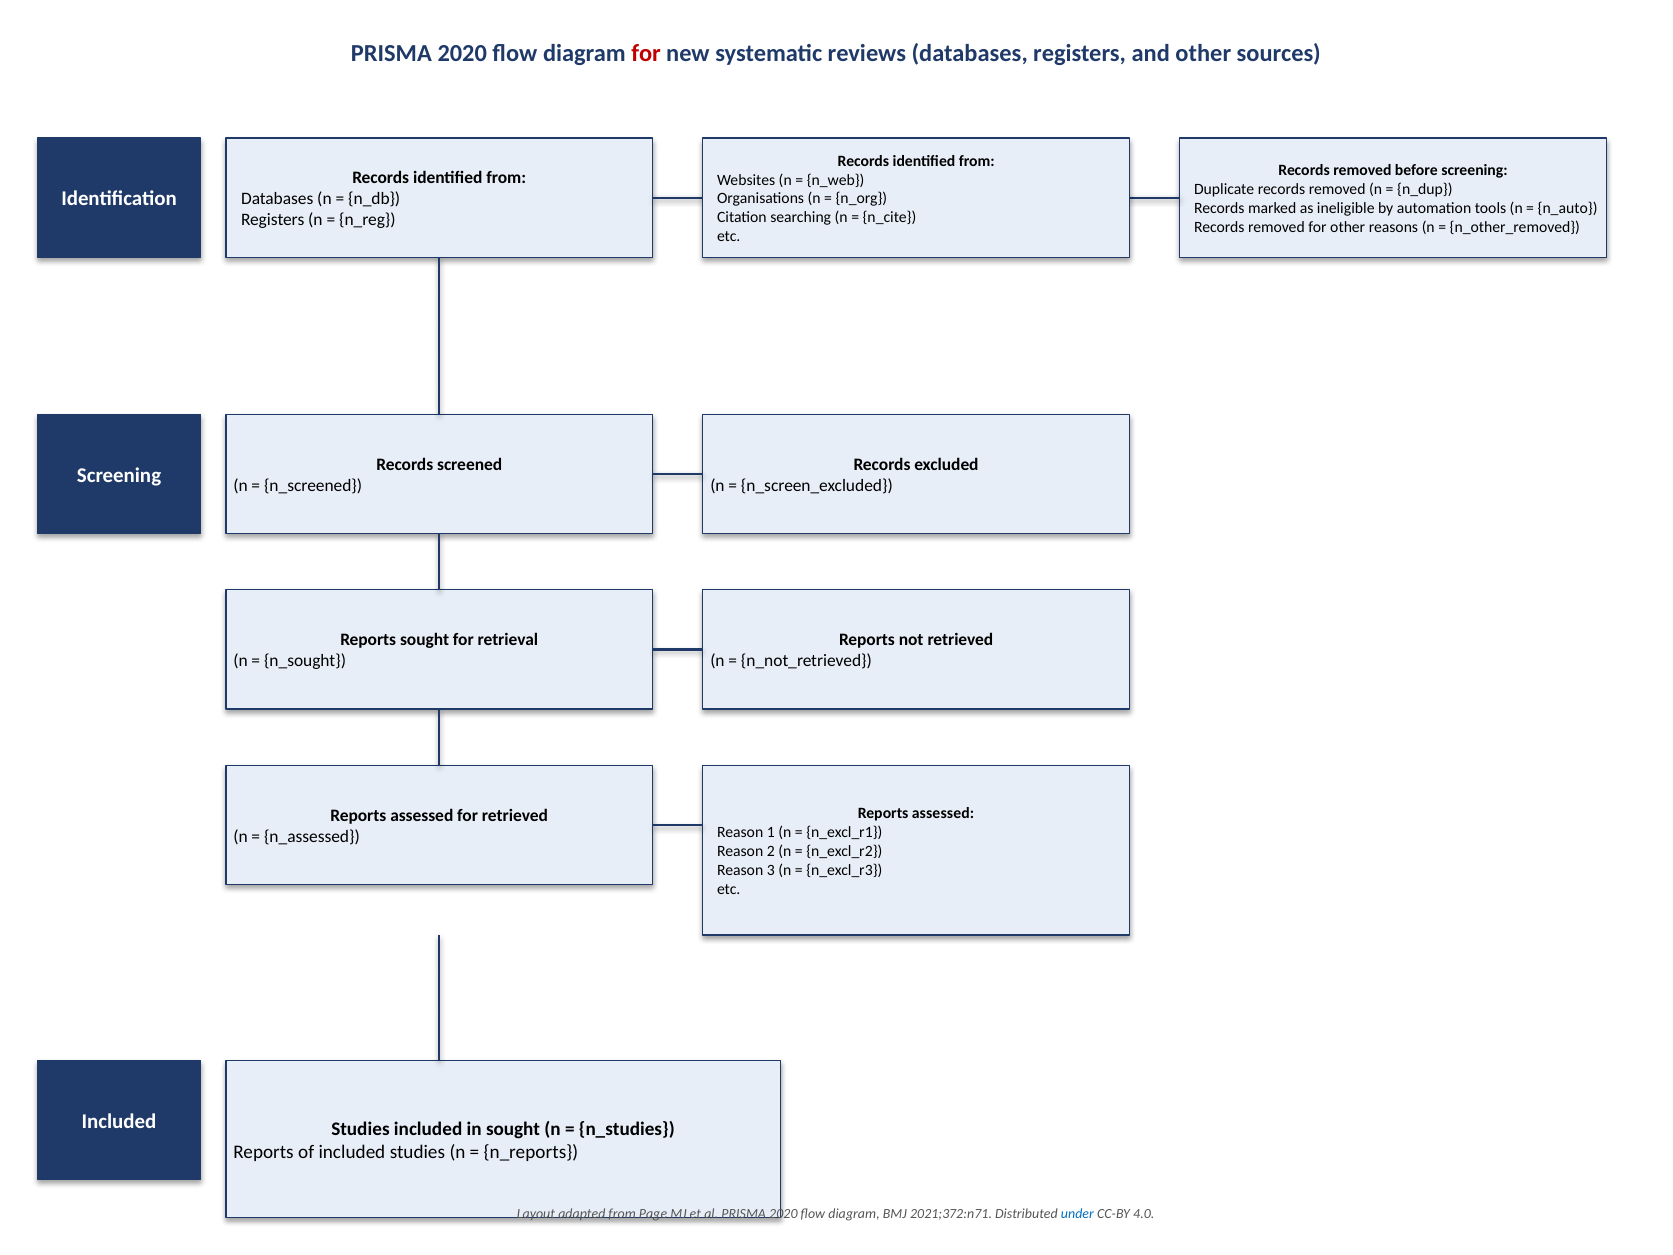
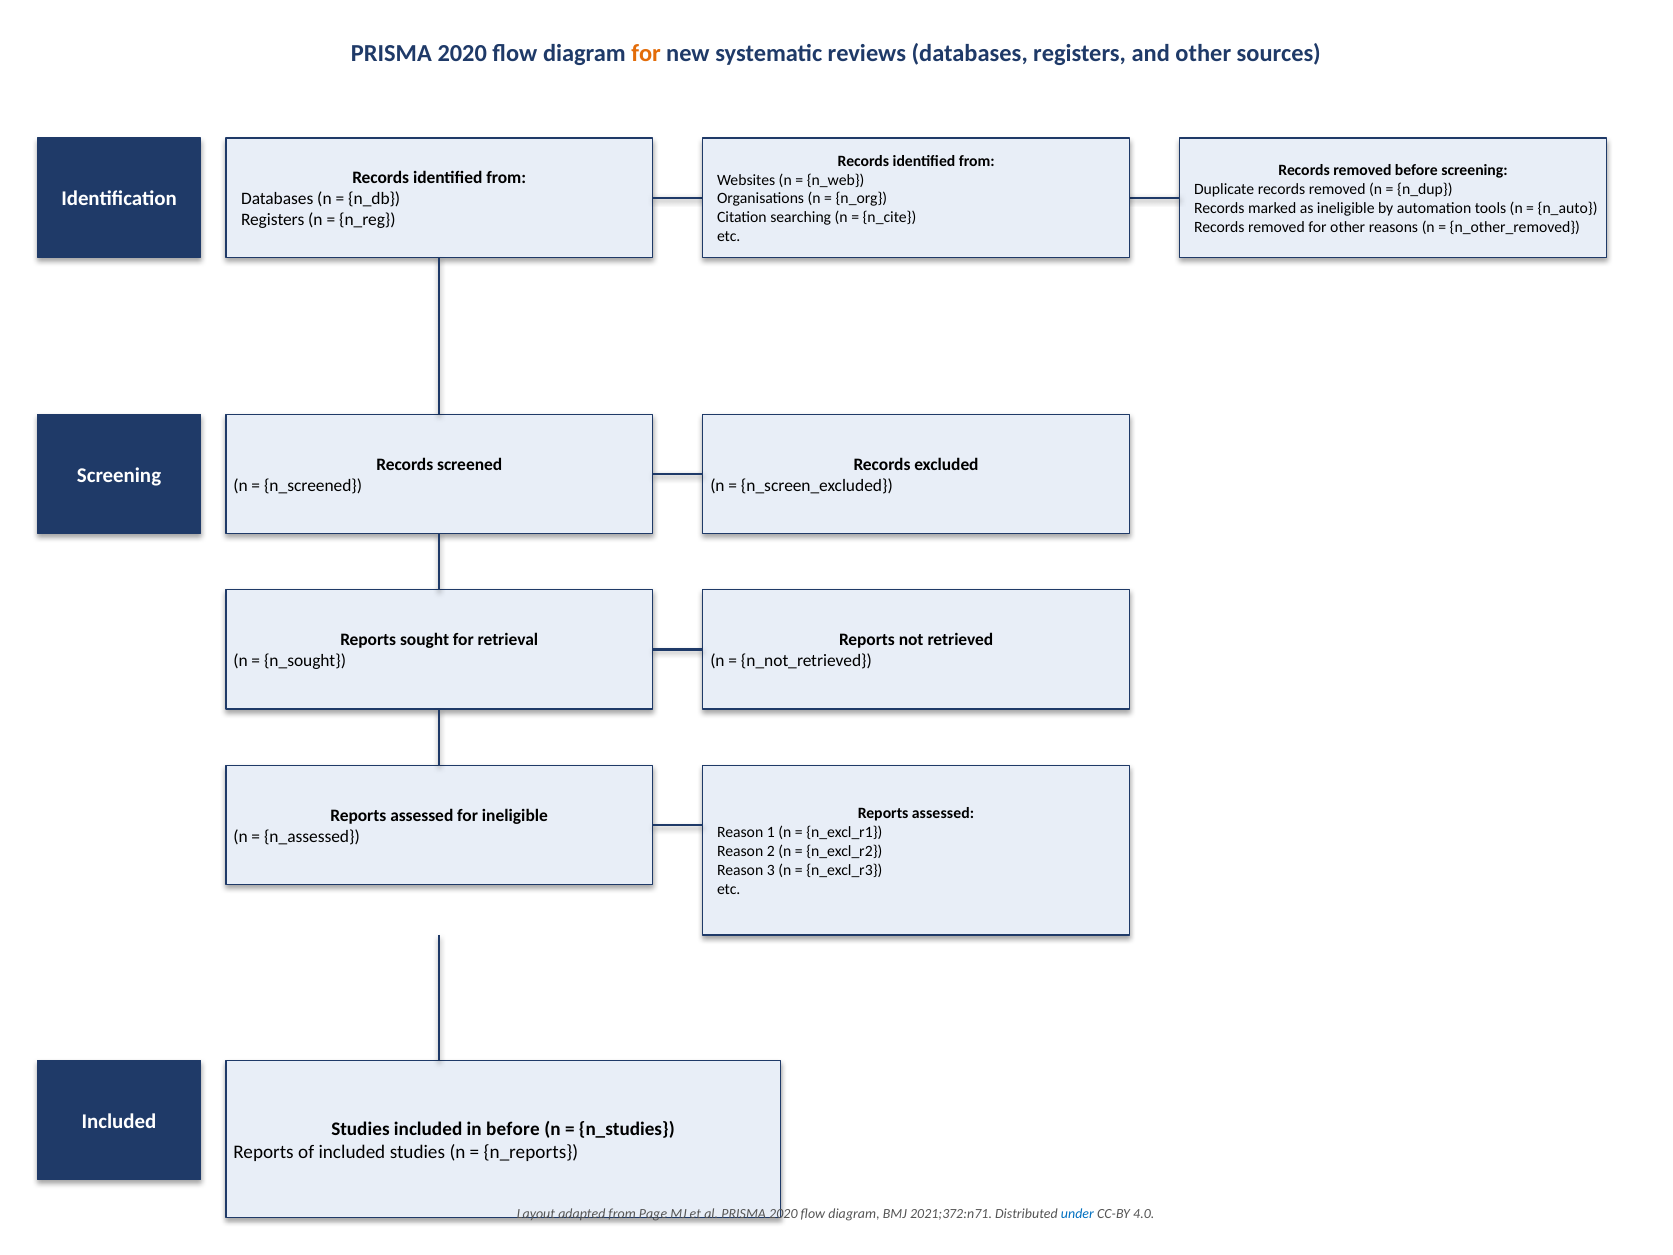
for at (646, 54) colour: red -> orange
for retrieved: retrieved -> ineligible
in sought: sought -> before
